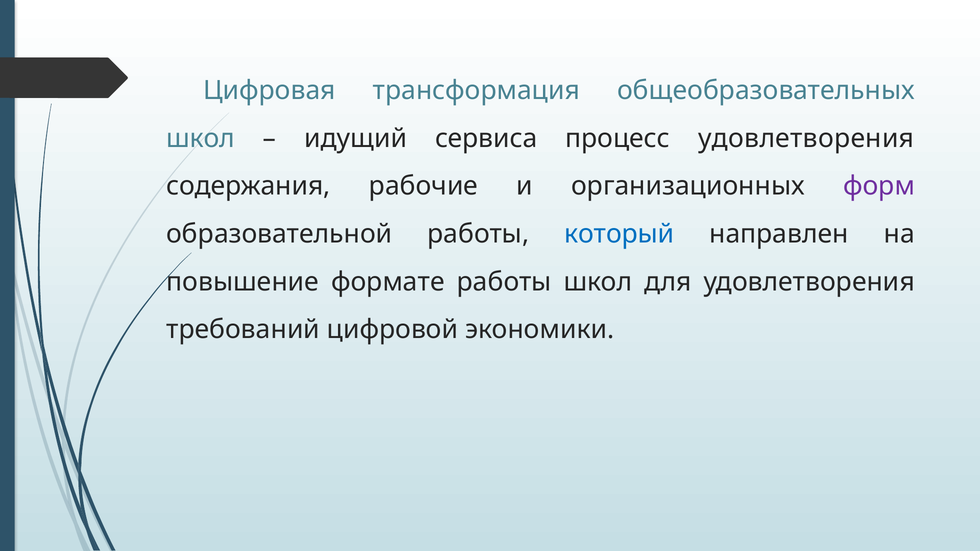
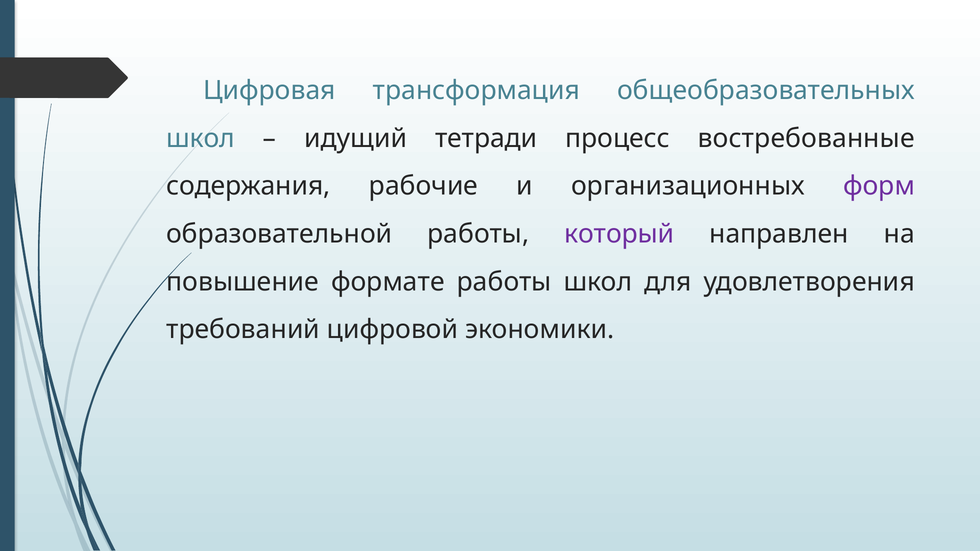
сервиса: сервиса -> тетради
процесс удовлетворения: удовлетворения -> востребованные
который colour: blue -> purple
